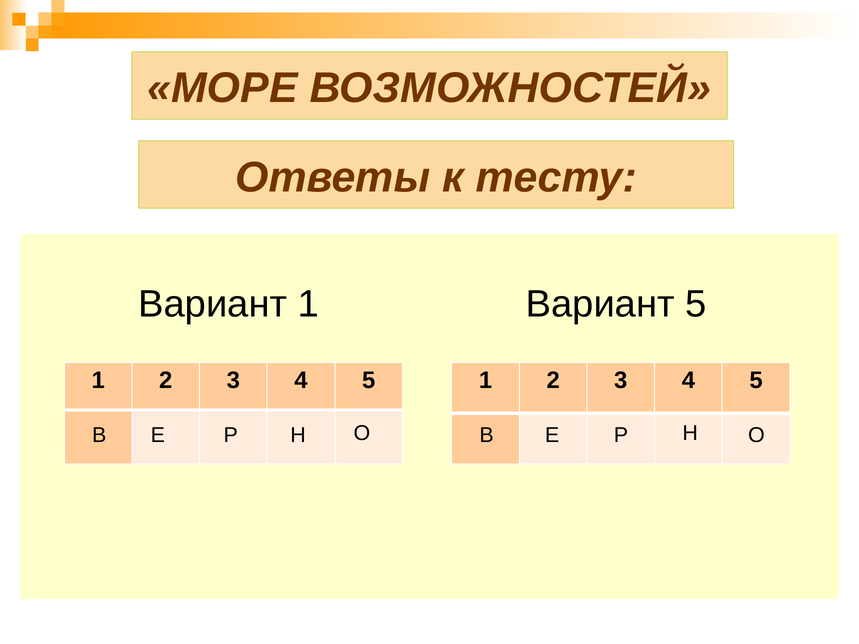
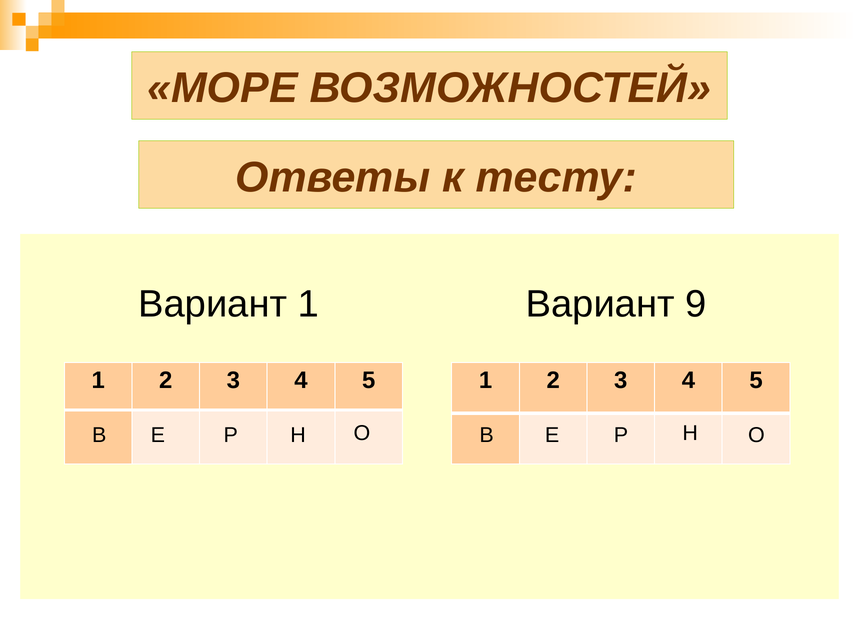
Вариант 5: 5 -> 9
